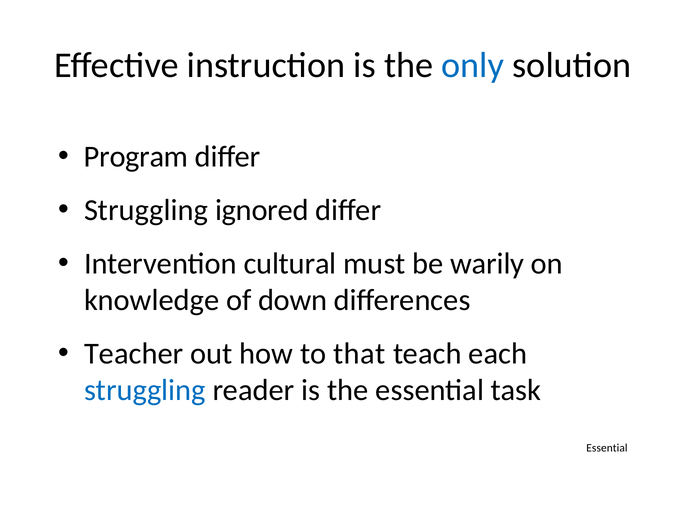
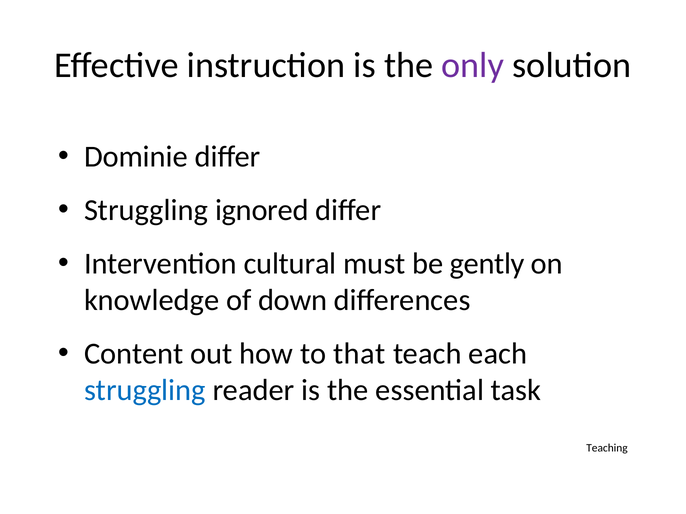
only colour: blue -> purple
Program: Program -> Dominie
warily: warily -> gently
Teacher: Teacher -> Content
Essential at (607, 449): Essential -> Teaching
